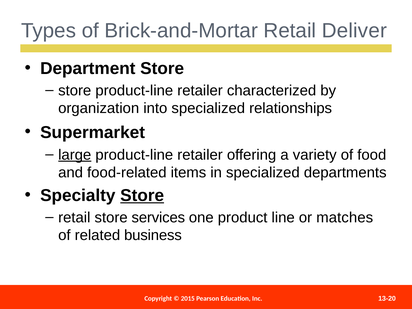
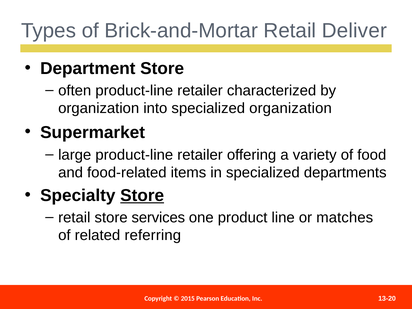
store at (75, 91): store -> often
specialized relationships: relationships -> organization
large underline: present -> none
business: business -> referring
